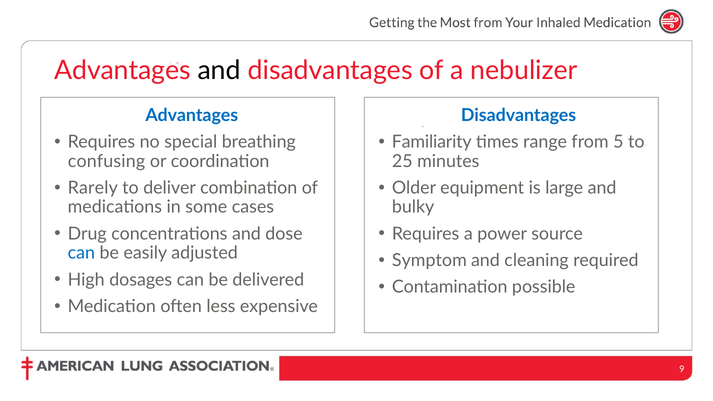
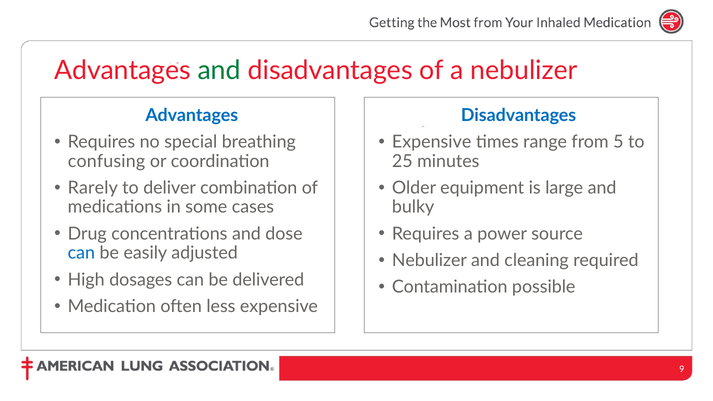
and at (219, 71) colour: black -> green
Familiarity at (432, 142): Familiarity -> Expensive
Symptom at (429, 260): Symptom -> Nebulizer
